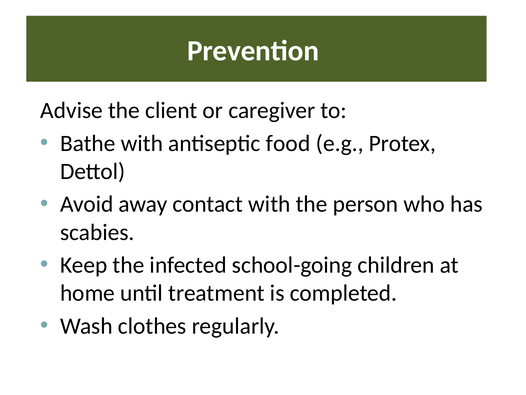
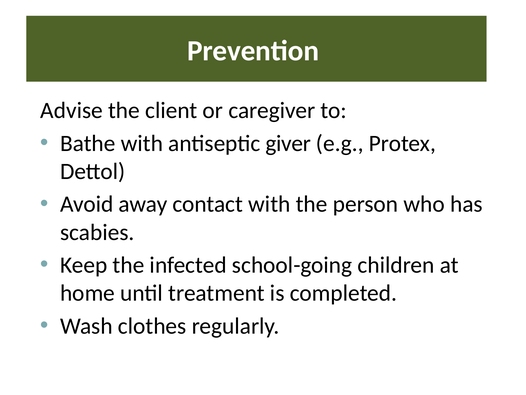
food: food -> giver
